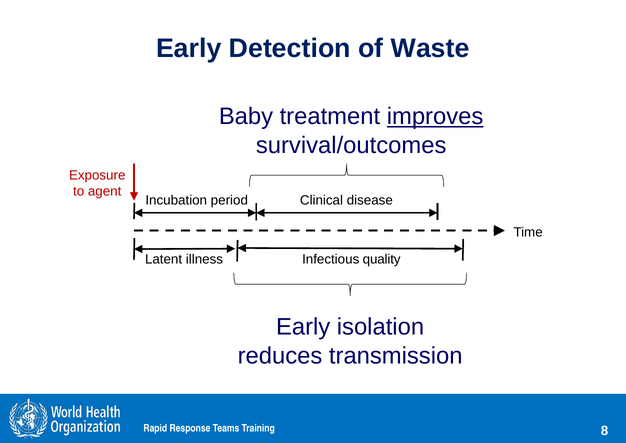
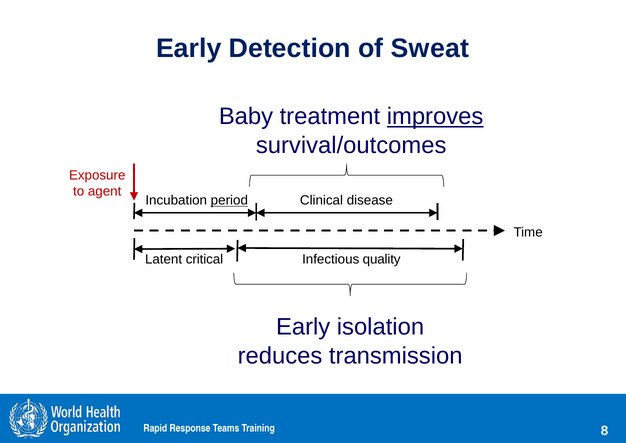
Waste: Waste -> Sweat
period underline: none -> present
illness: illness -> critical
